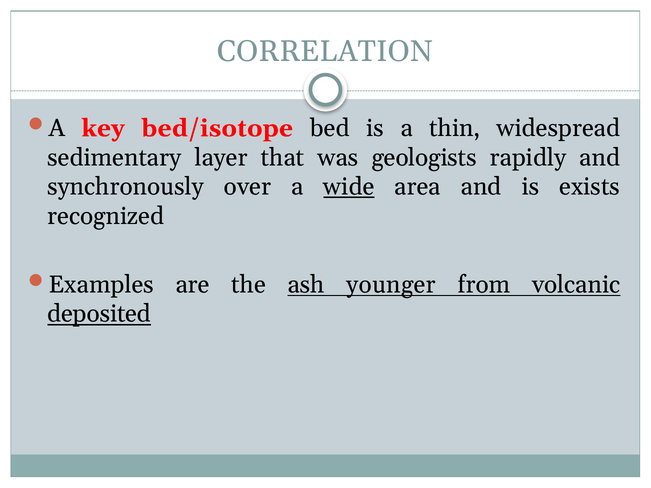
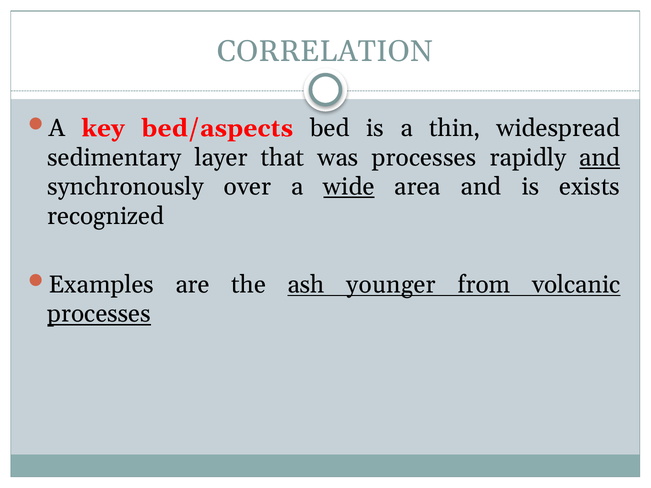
bed/isotope: bed/isotope -> bed/aspects
was geologists: geologists -> processes
and at (600, 158) underline: none -> present
deposited at (99, 314): deposited -> processes
